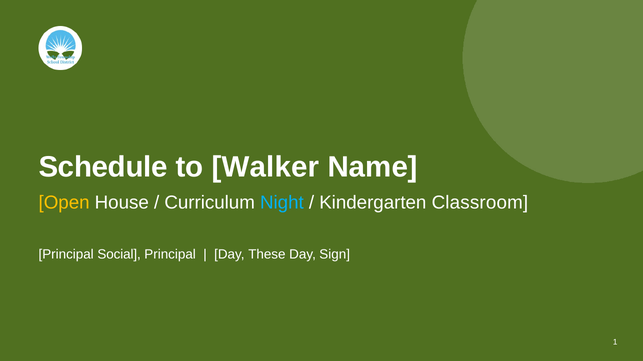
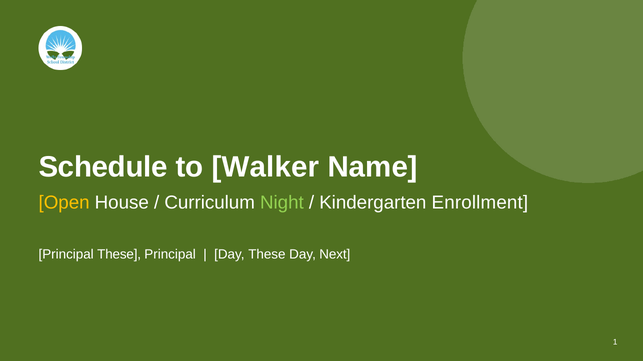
Night colour: light blue -> light green
Classroom: Classroom -> Enrollment
Principal Social: Social -> These
Sign: Sign -> Next
